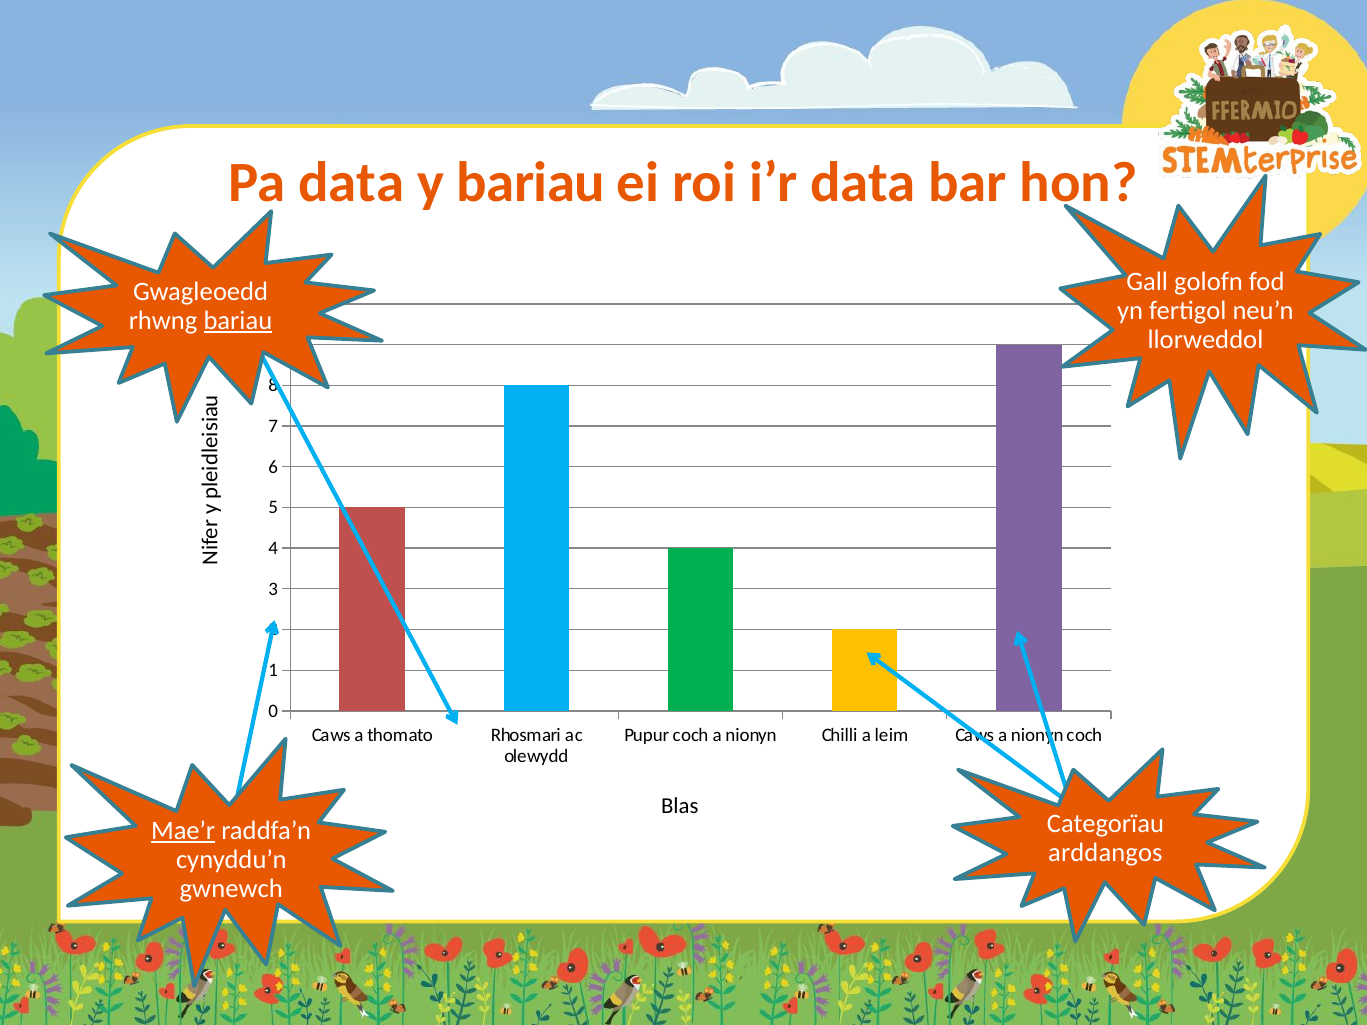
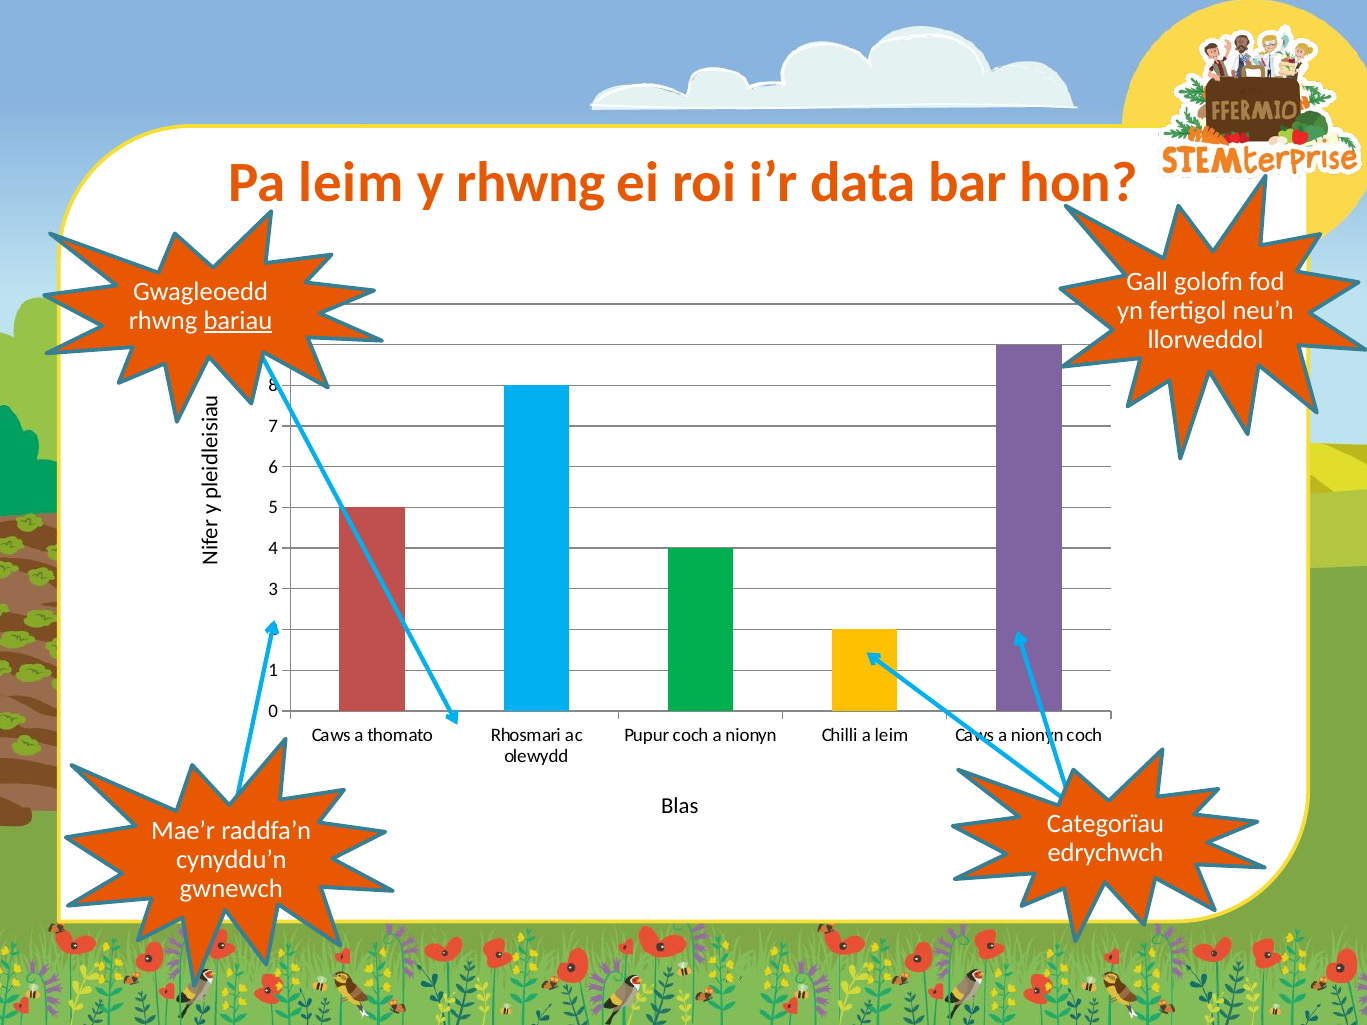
Pa data: data -> leim
y bariau: bariau -> rhwng
Mae’r underline: present -> none
arddangos: arddangos -> edrychwch
